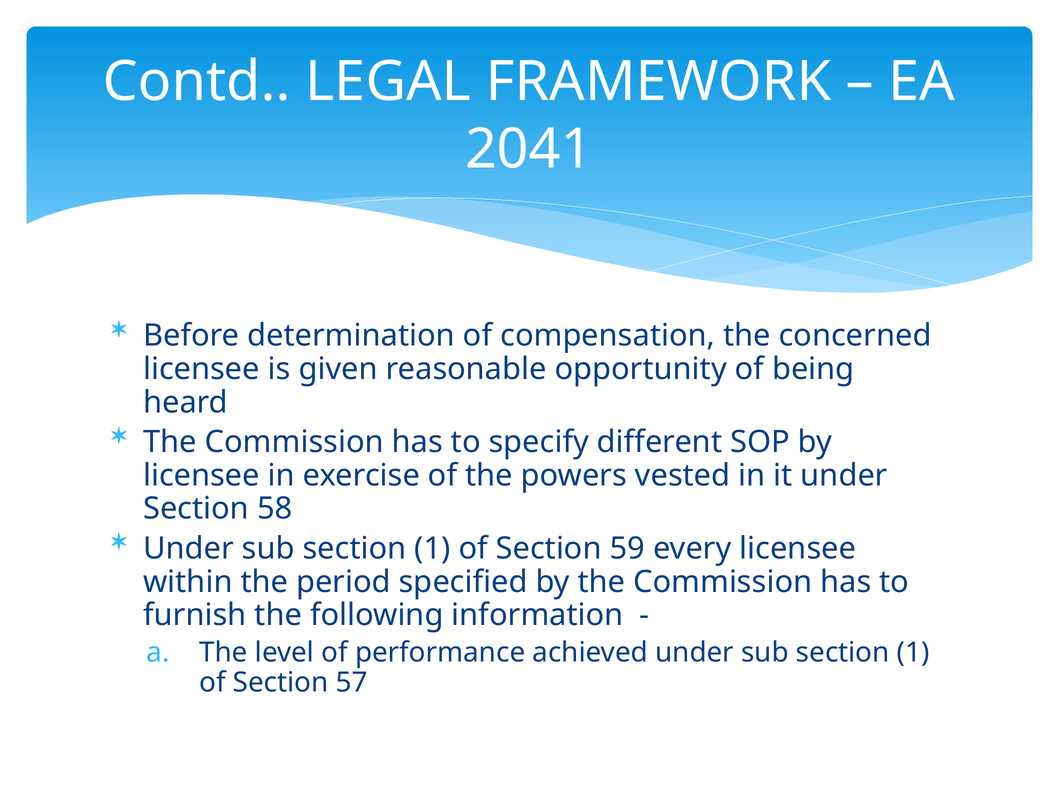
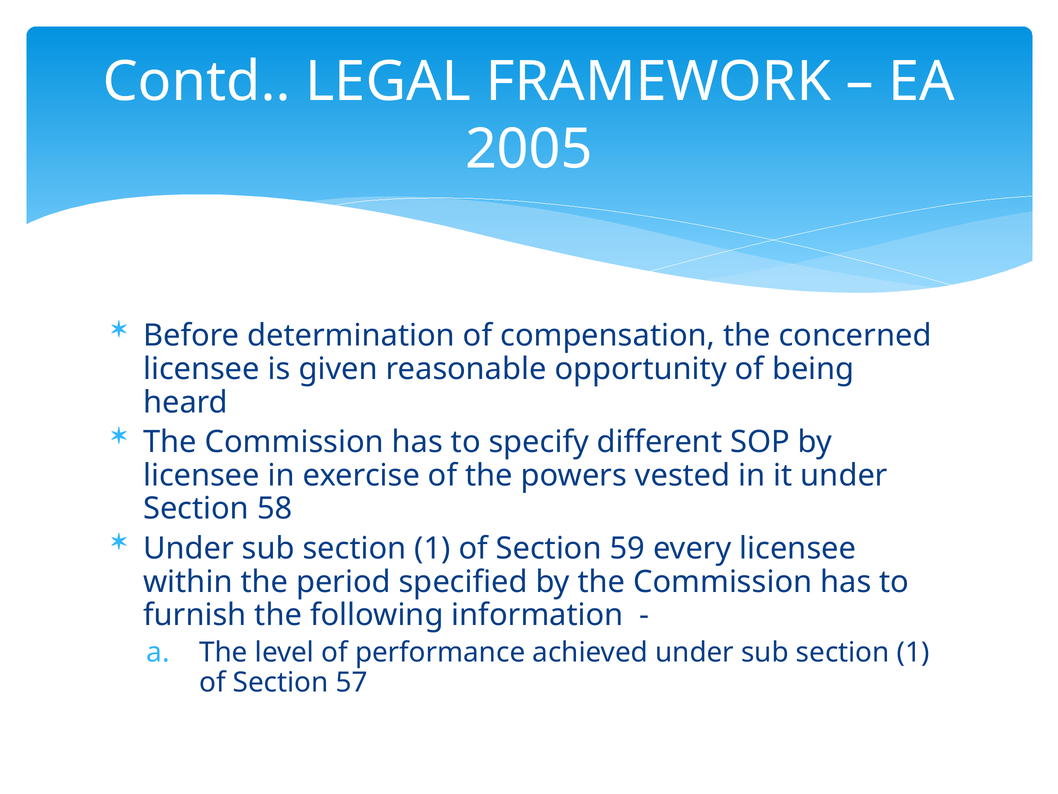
2041: 2041 -> 2005
